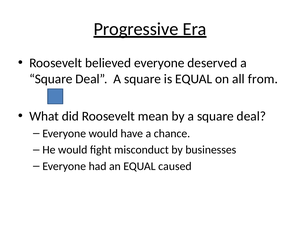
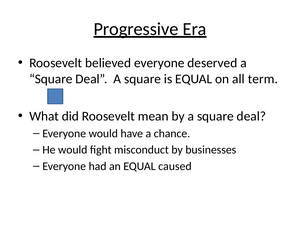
from: from -> term
